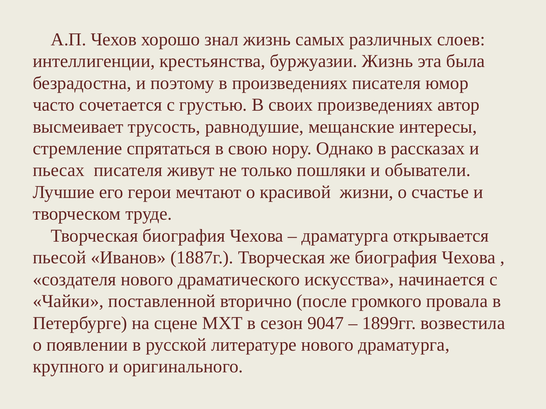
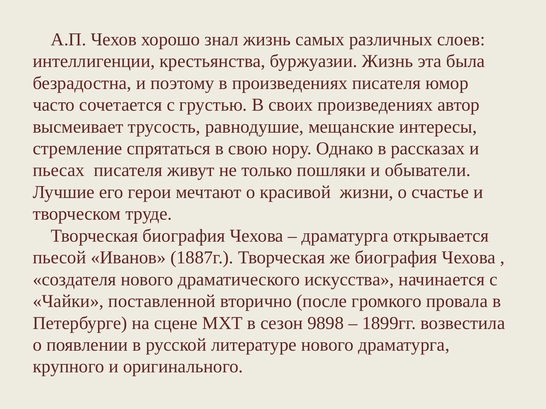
9047: 9047 -> 9898
